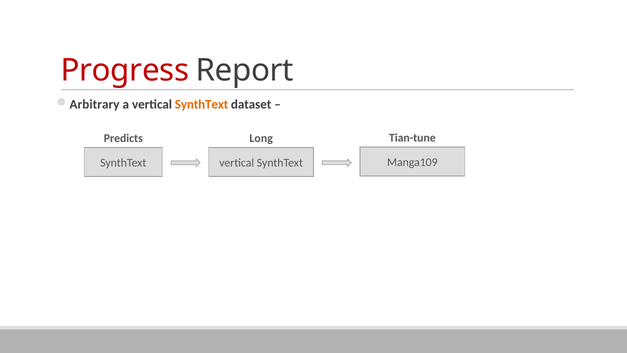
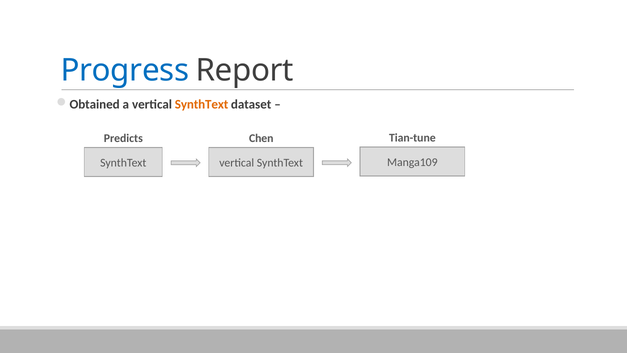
Progress colour: red -> blue
Arbitrary: Arbitrary -> Obtained
Long: Long -> Chen
